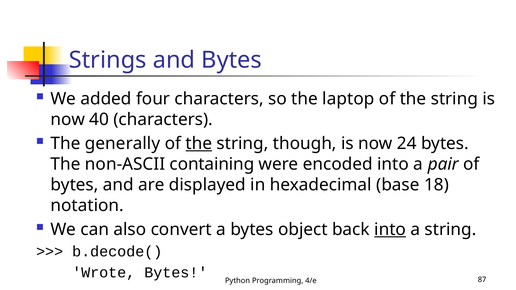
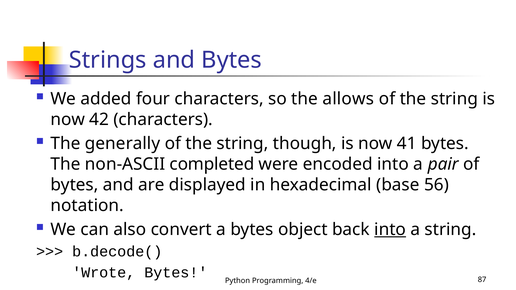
laptop: laptop -> allows
40: 40 -> 42
the at (199, 144) underline: present -> none
24: 24 -> 41
containing: containing -> completed
18: 18 -> 56
